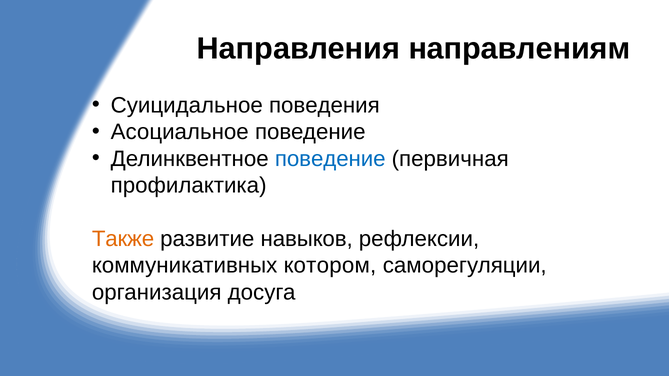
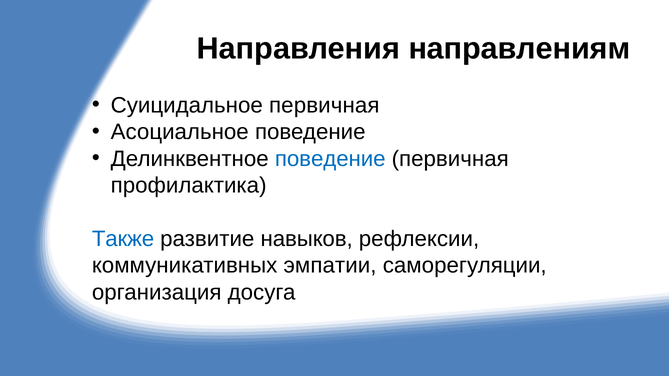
Суицидальное поведения: поведения -> первичная
Также colour: orange -> blue
котором: котором -> эмпатии
